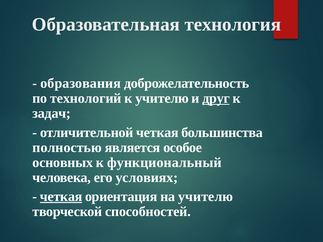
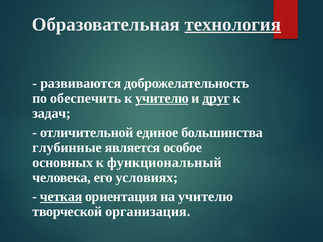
технология underline: none -> present
образования: образования -> развиваются
технологий: технологий -> обеспечить
учителю at (162, 98) underline: none -> present
отличительной четкая: четкая -> единое
полностью: полностью -> глубинные
способностей: способностей -> организация
